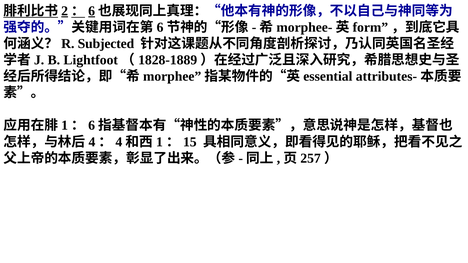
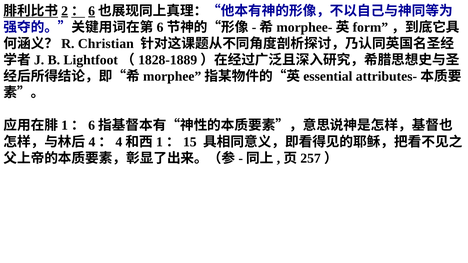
Subjected: Subjected -> Christian
